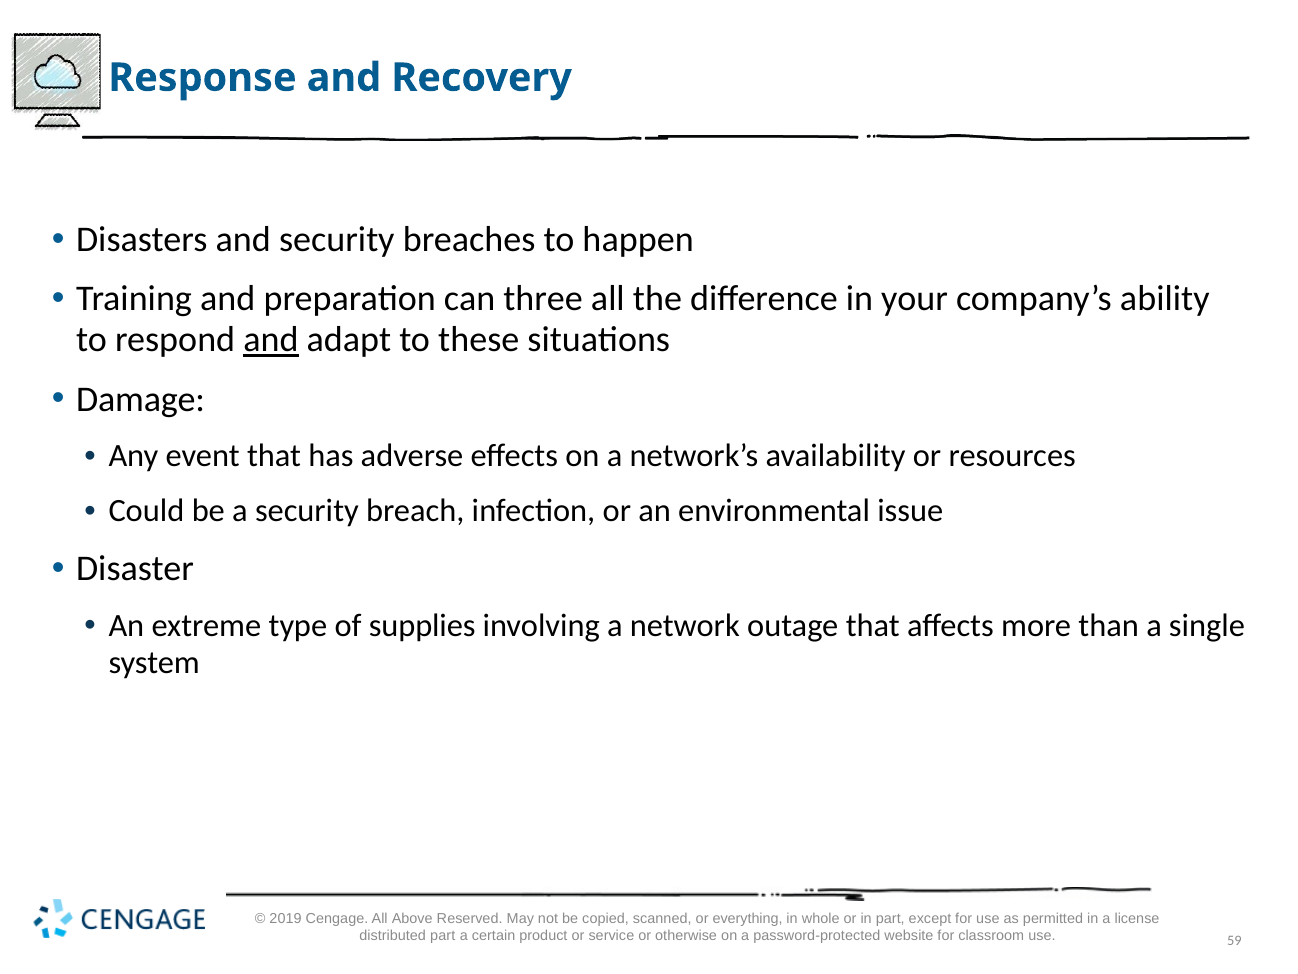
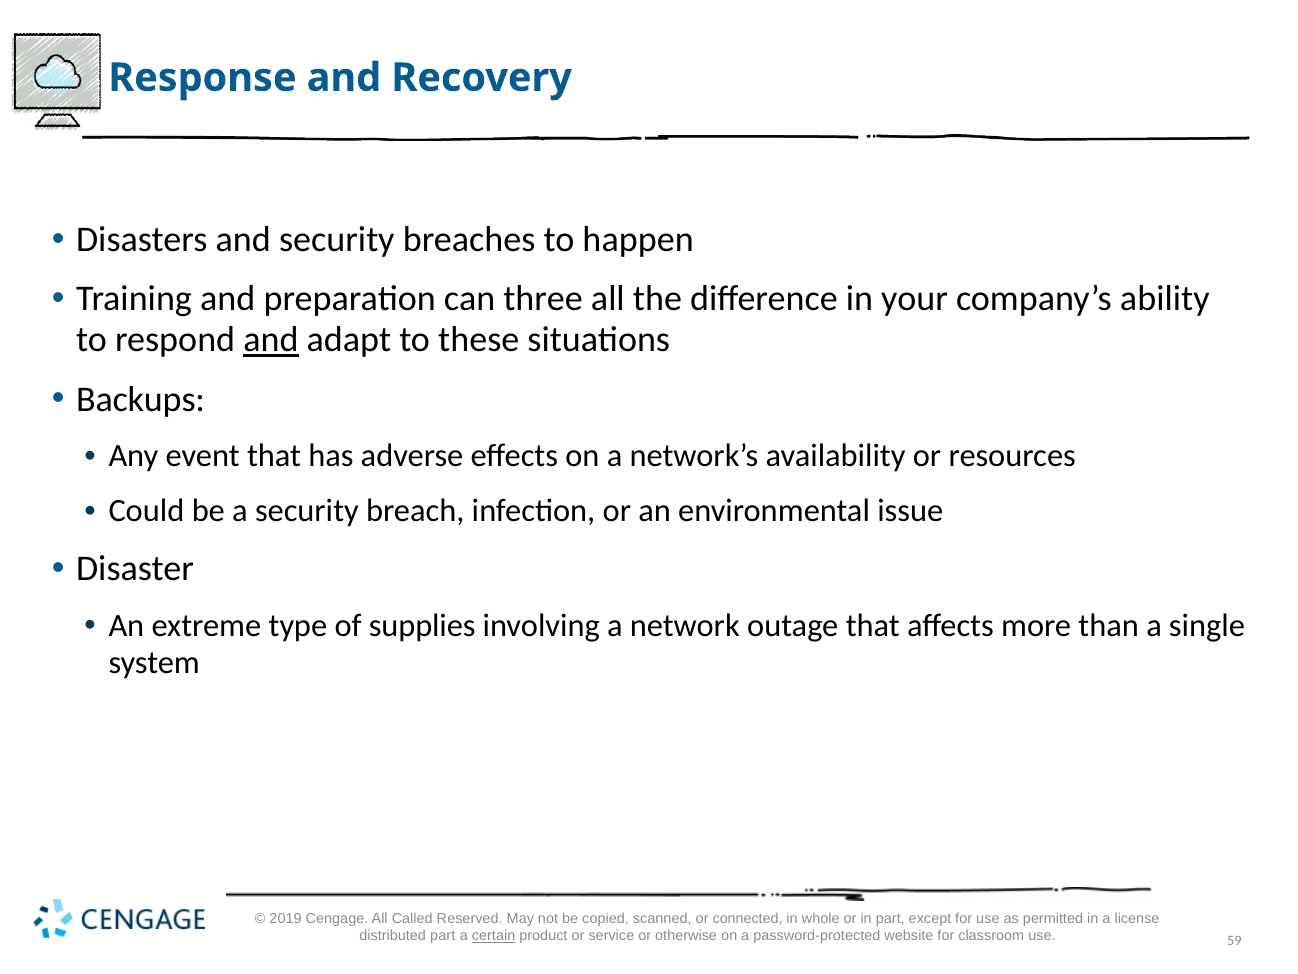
Damage: Damage -> Backups
Above: Above -> Called
everything: everything -> connected
certain underline: none -> present
